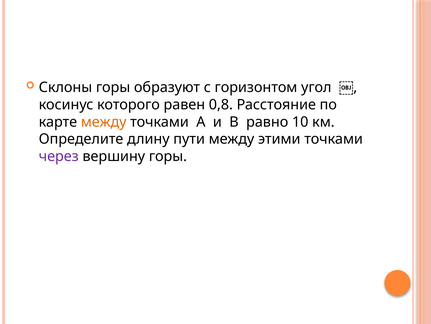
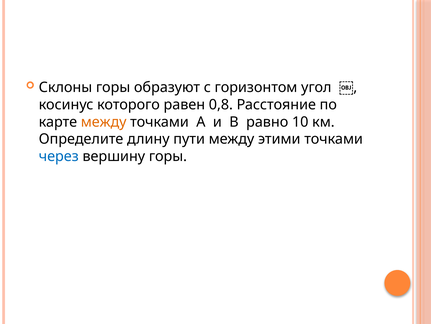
через colour: purple -> blue
